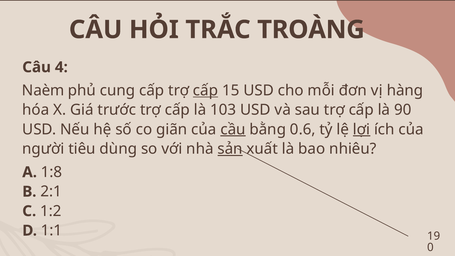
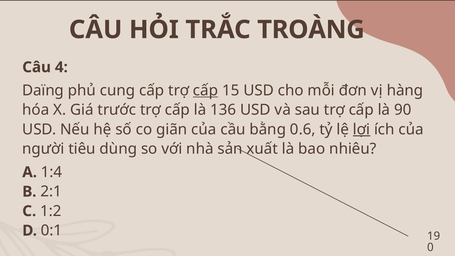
Naèm: Naèm -> Daïng
103: 103 -> 136
cầu underline: present -> none
sản underline: present -> none
1:8: 1:8 -> 1:4
1:1: 1:1 -> 0:1
